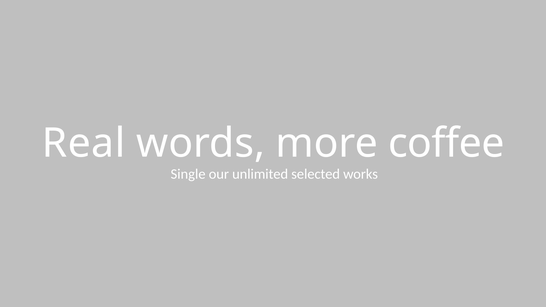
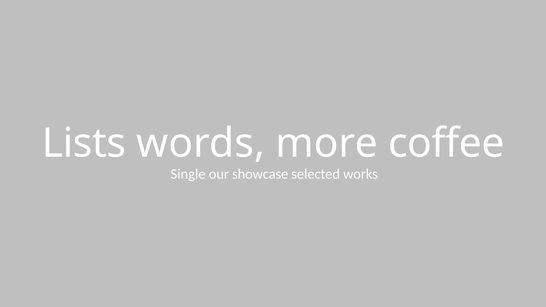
Real: Real -> Lists
unlimited: unlimited -> showcase
